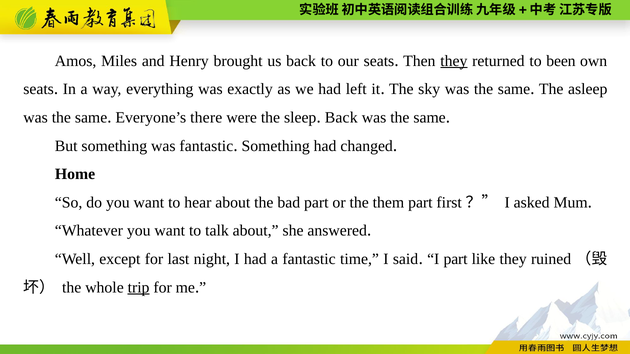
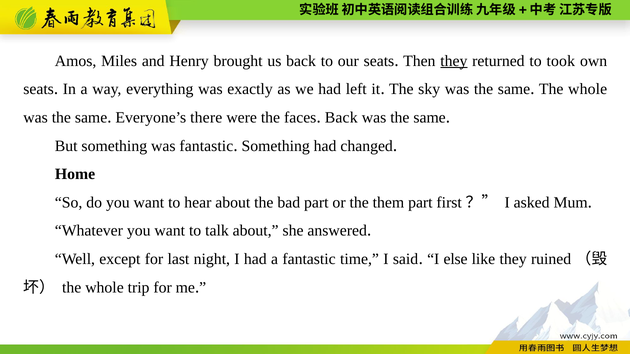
been: been -> took
asleep at (588, 89): asleep -> whole
sleep: sleep -> faces
I part: part -> else
trip underline: present -> none
